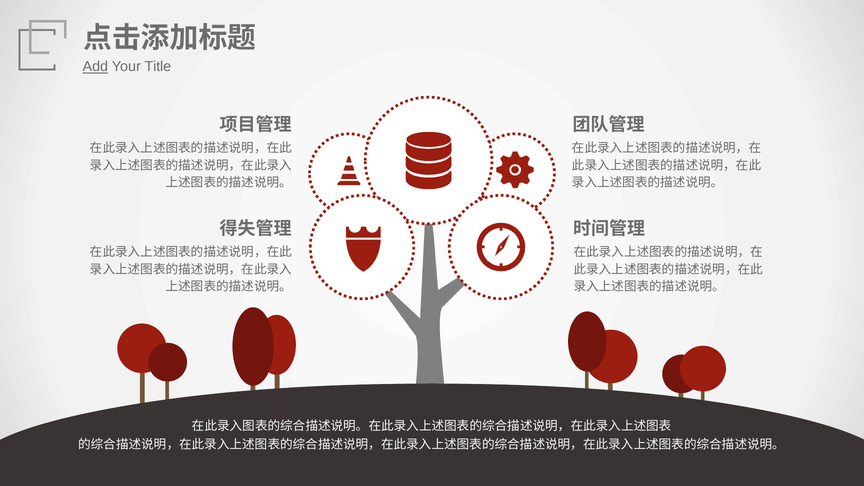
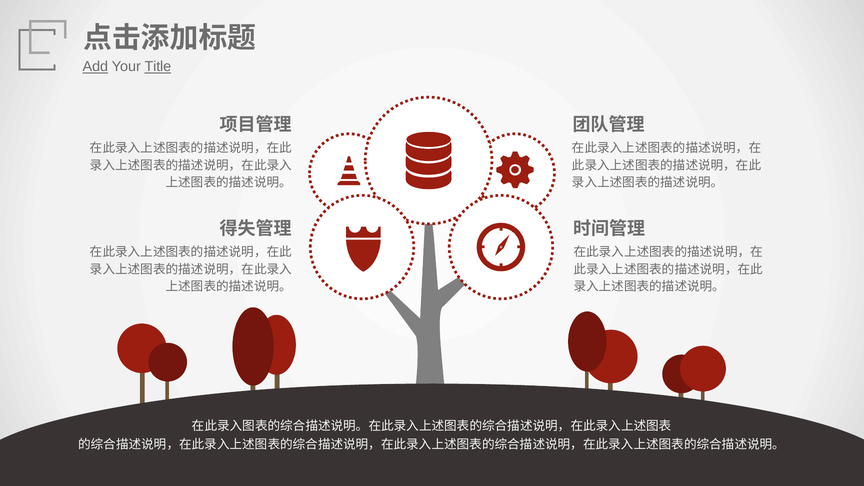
Title underline: none -> present
